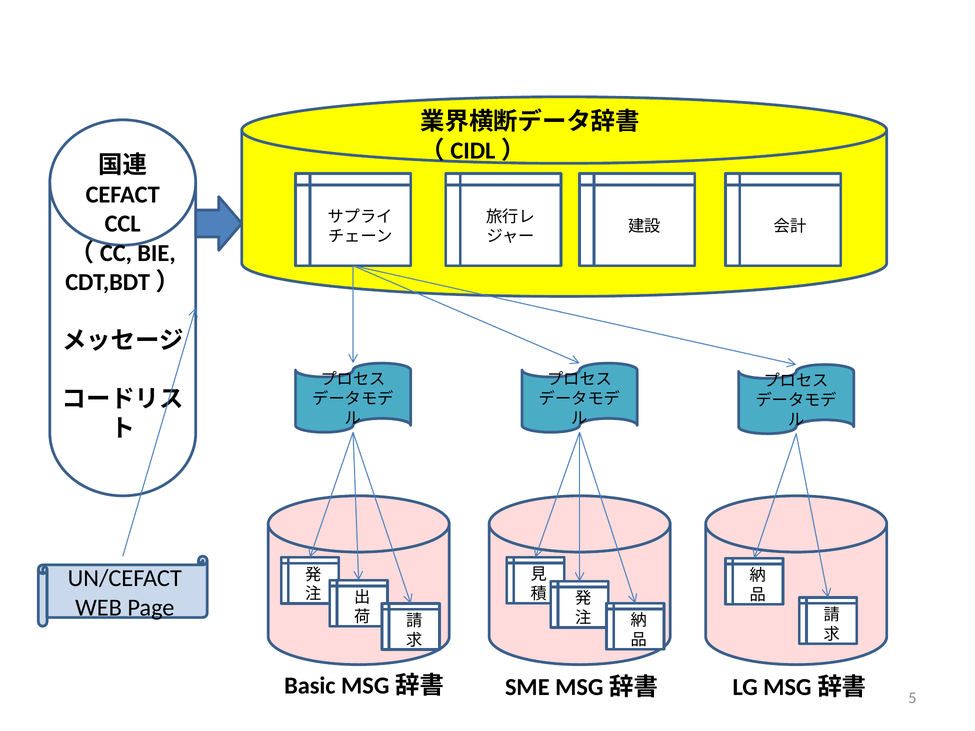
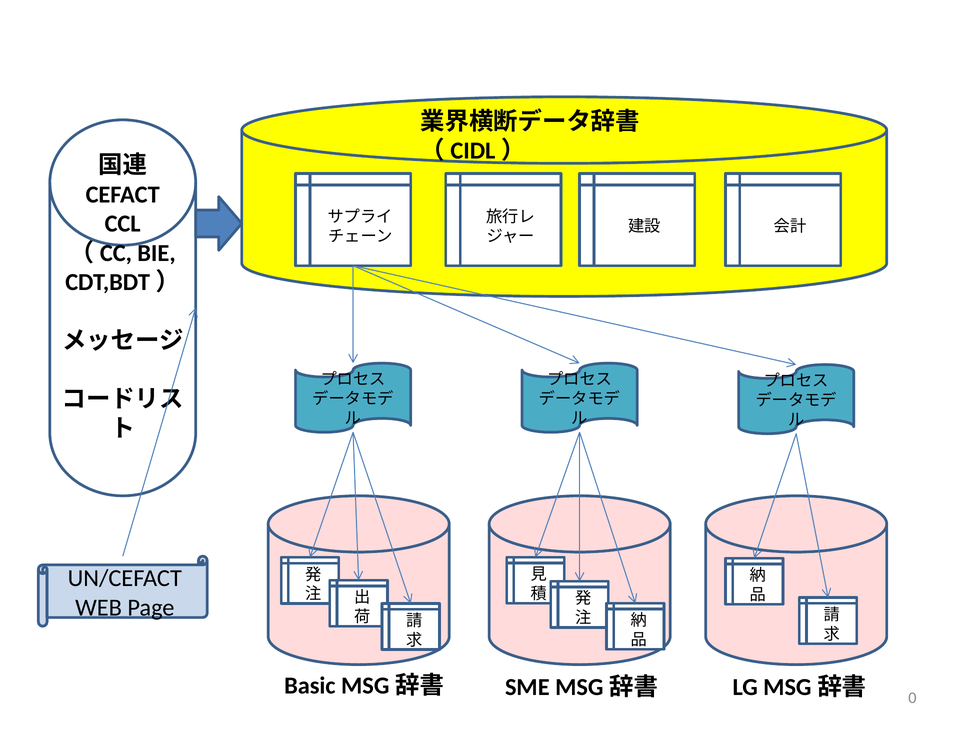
5: 5 -> 0
